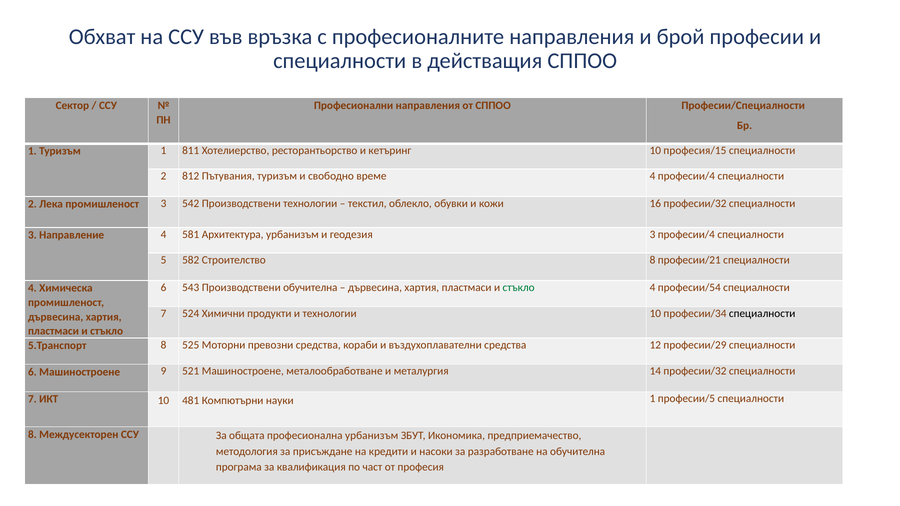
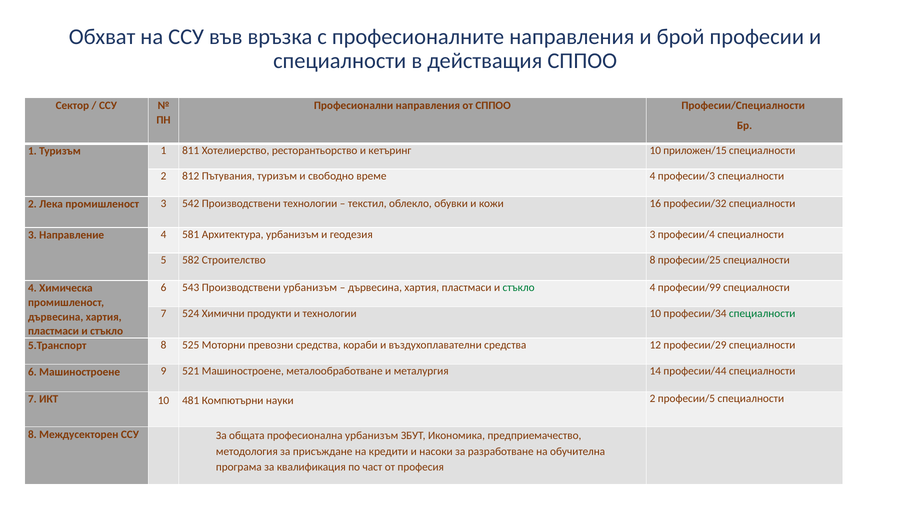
професия/15: професия/15 -> приложен/15
4 професии/4: професии/4 -> професии/3
професии/21: професии/21 -> професии/25
Производствени обучителна: обучителна -> урбанизъм
професии/54: професии/54 -> професии/99
специалности at (762, 314) colour: black -> green
14 професии/32: професии/32 -> професии/44
науки 1: 1 -> 2
